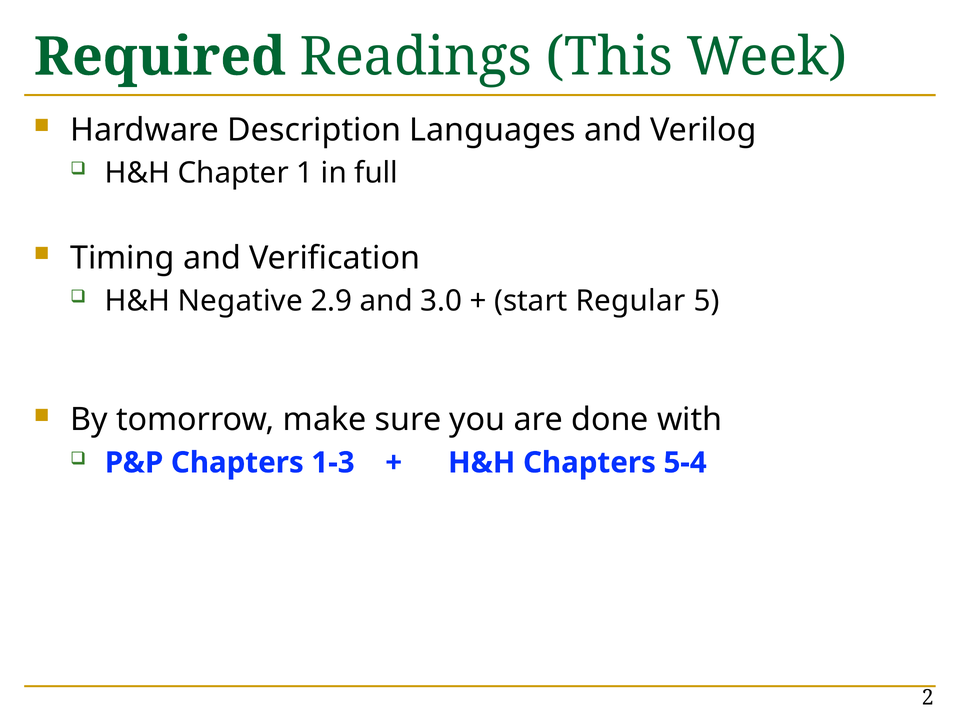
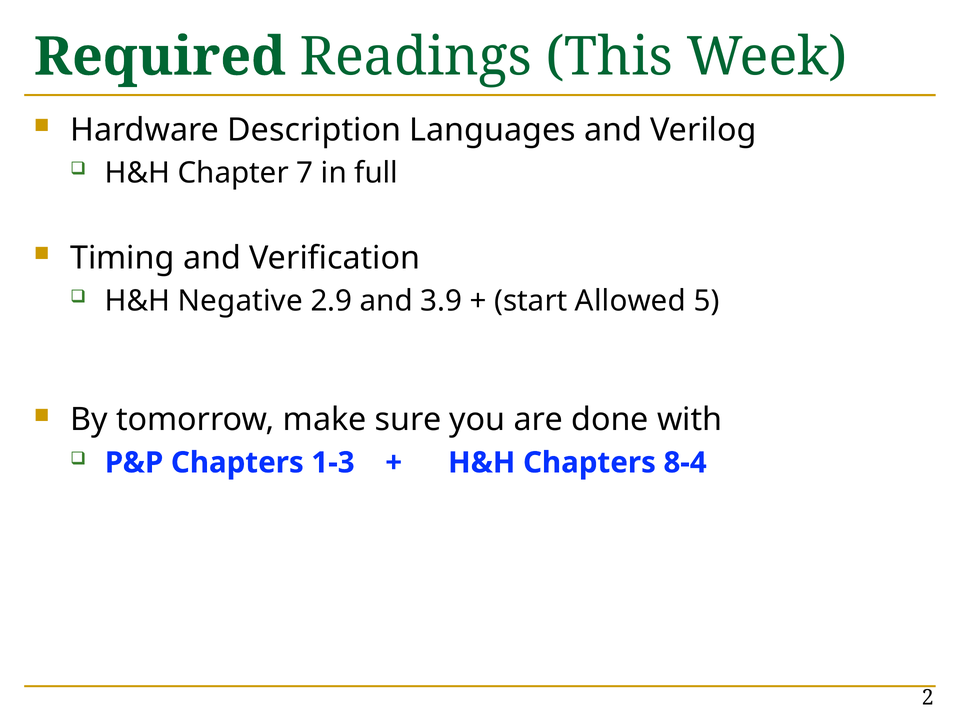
1: 1 -> 7
3.0: 3.0 -> 3.9
Regular: Regular -> Allowed
5-4: 5-4 -> 8-4
